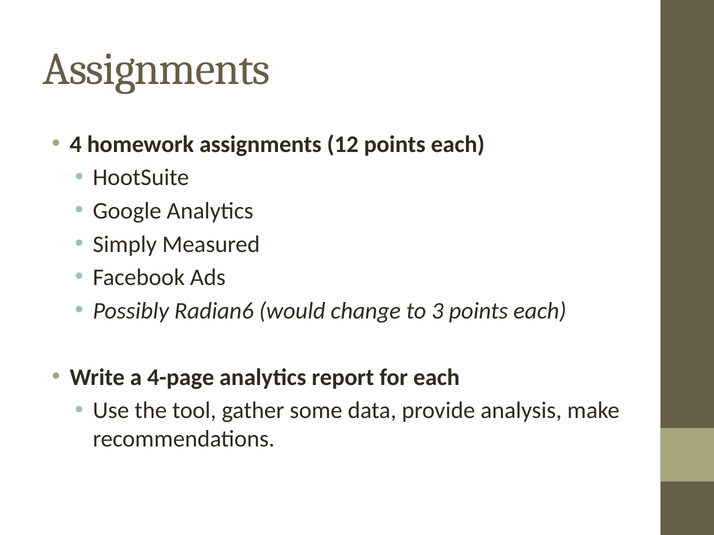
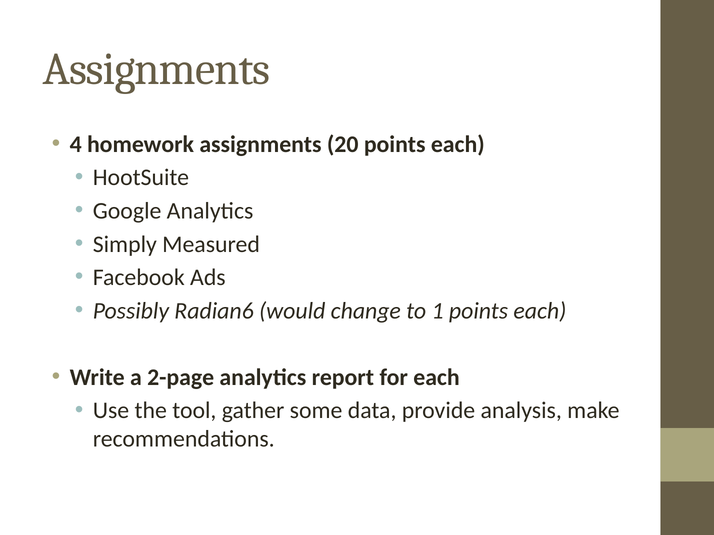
12: 12 -> 20
3: 3 -> 1
4-page: 4-page -> 2-page
